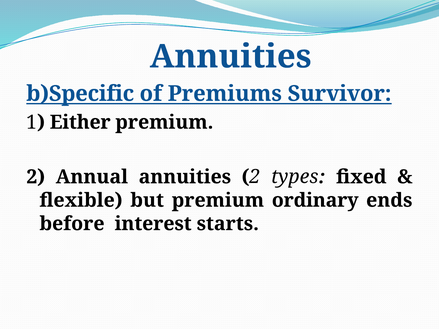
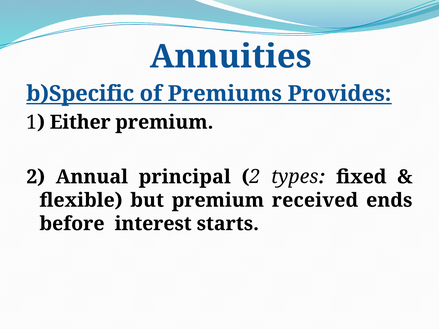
Survivor: Survivor -> Provides
Annual annuities: annuities -> principal
ordinary: ordinary -> received
